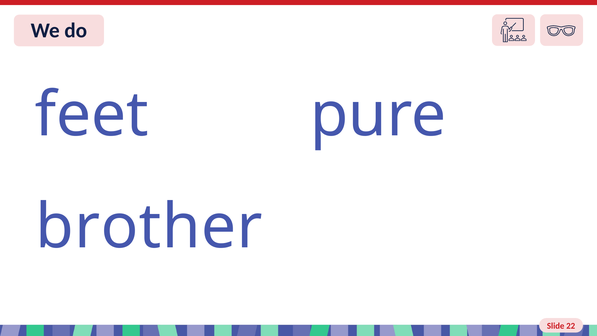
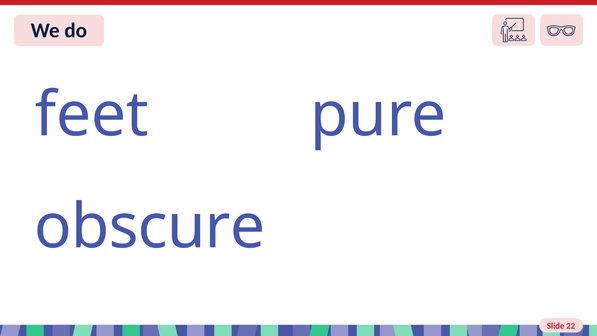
brother: brother -> obscure
